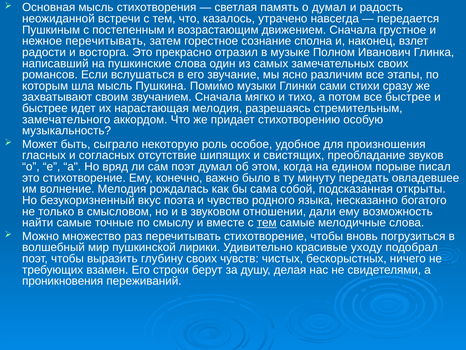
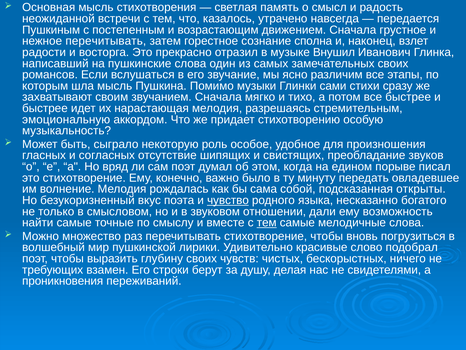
о думал: думал -> смысл
Полном: Полном -> Внушил
замечательного: замечательного -> эмоциональную
чувство underline: none -> present
уходу: уходу -> слово
